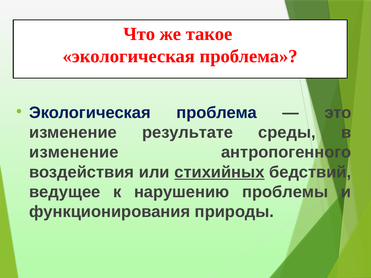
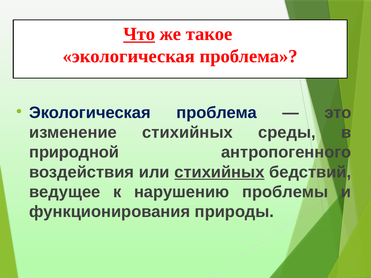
Что underline: none -> present
изменение результате: результате -> стихийных
изменение at (74, 152): изменение -> природной
